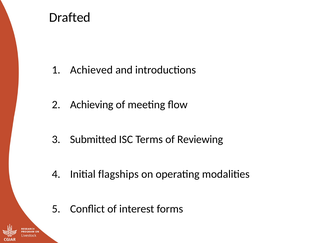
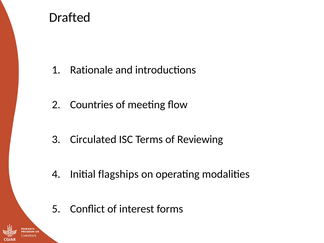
Achieved: Achieved -> Rationale
Achieving: Achieving -> Countries
Submitted: Submitted -> Circulated
